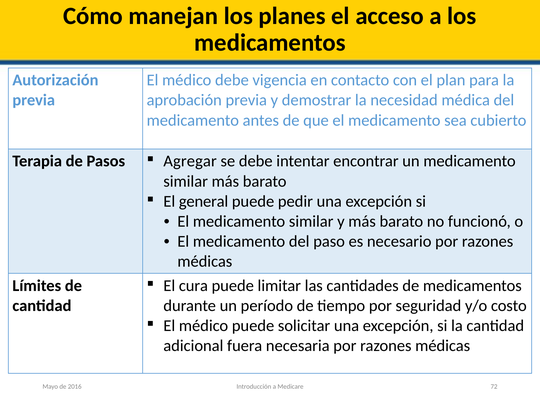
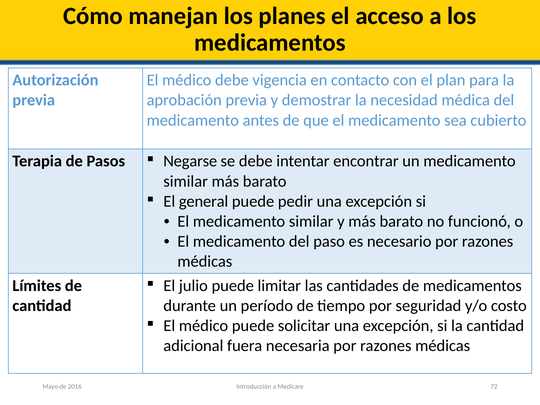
Agregar: Agregar -> Negarse
cura: cura -> julio
